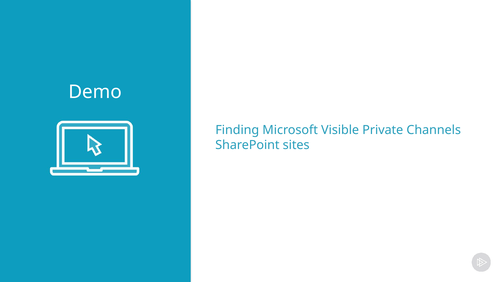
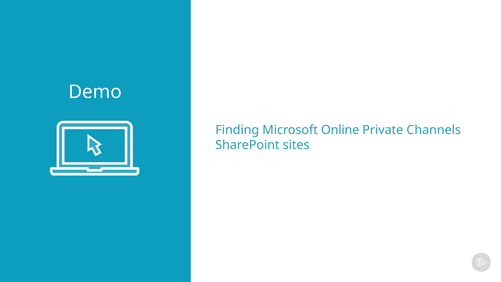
Visible: Visible -> Online
